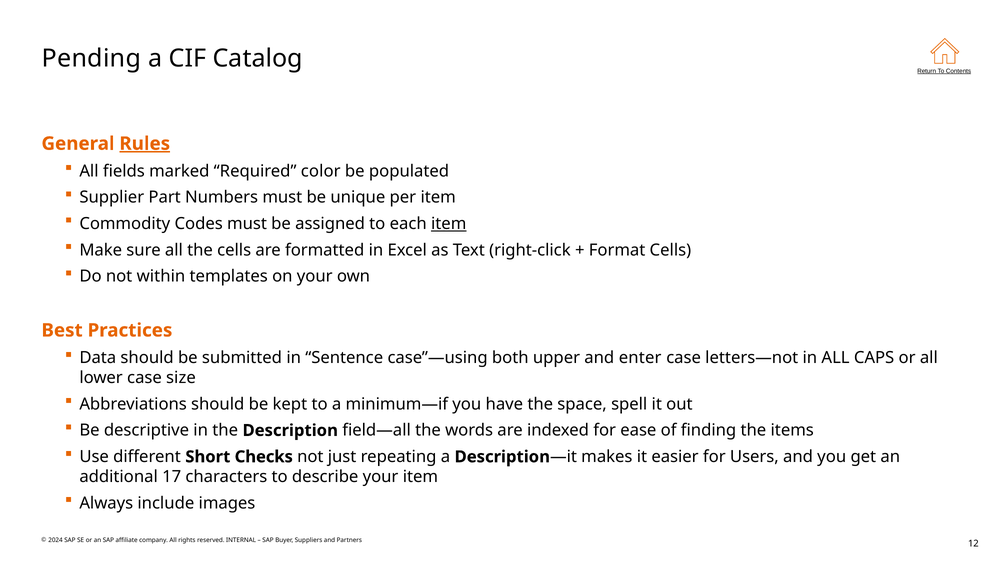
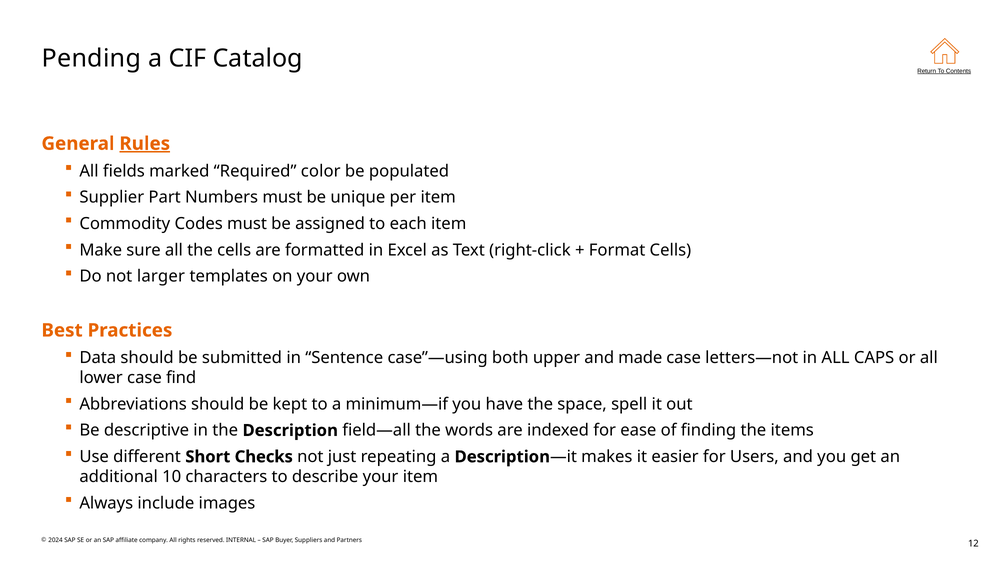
item at (449, 224) underline: present -> none
within: within -> larger
enter: enter -> made
size: size -> find
17: 17 -> 10
